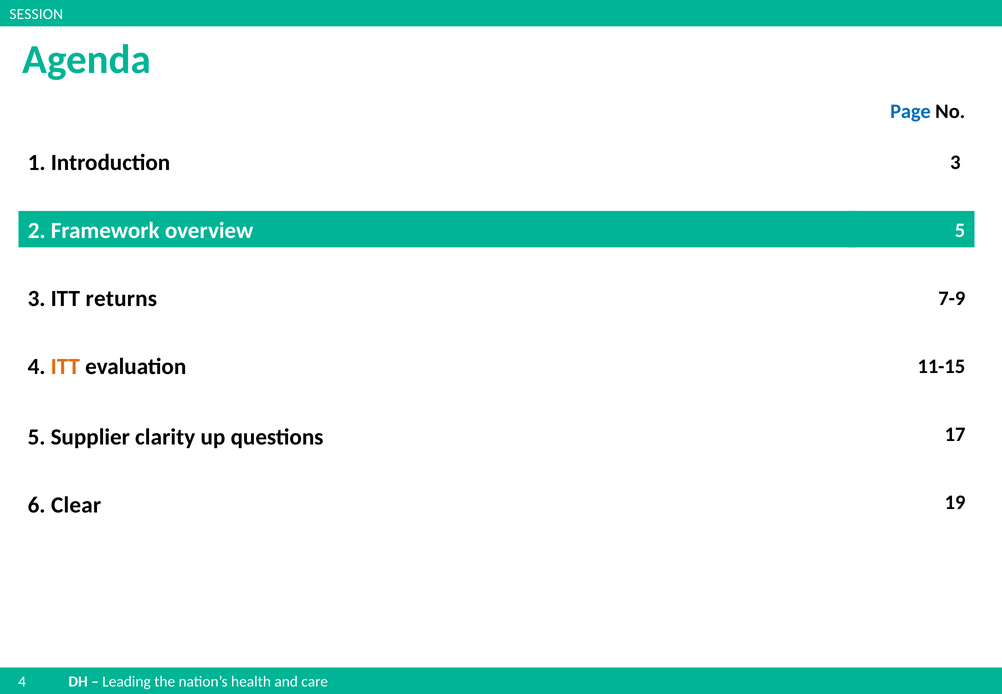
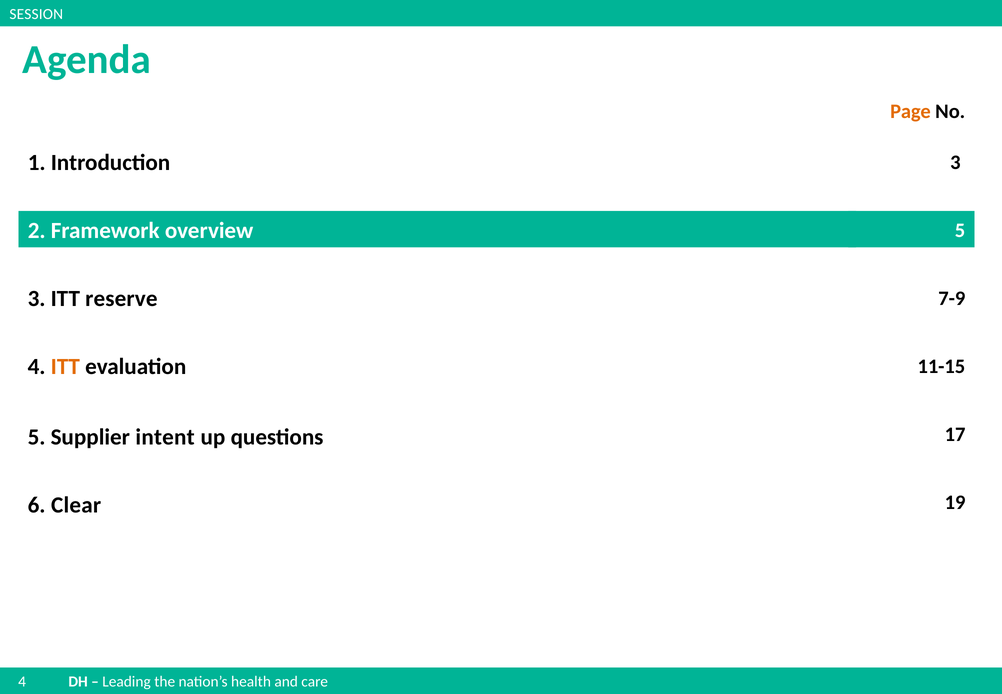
Page colour: blue -> orange
returns: returns -> reserve
clarity: clarity -> intent
